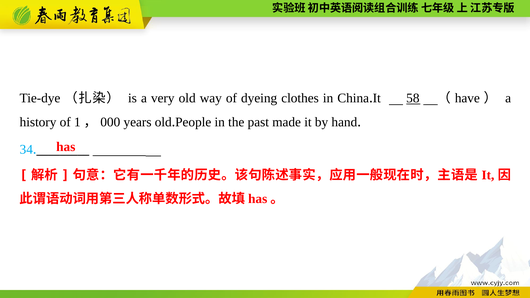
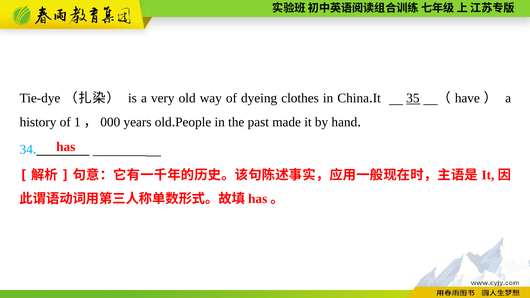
58: 58 -> 35
